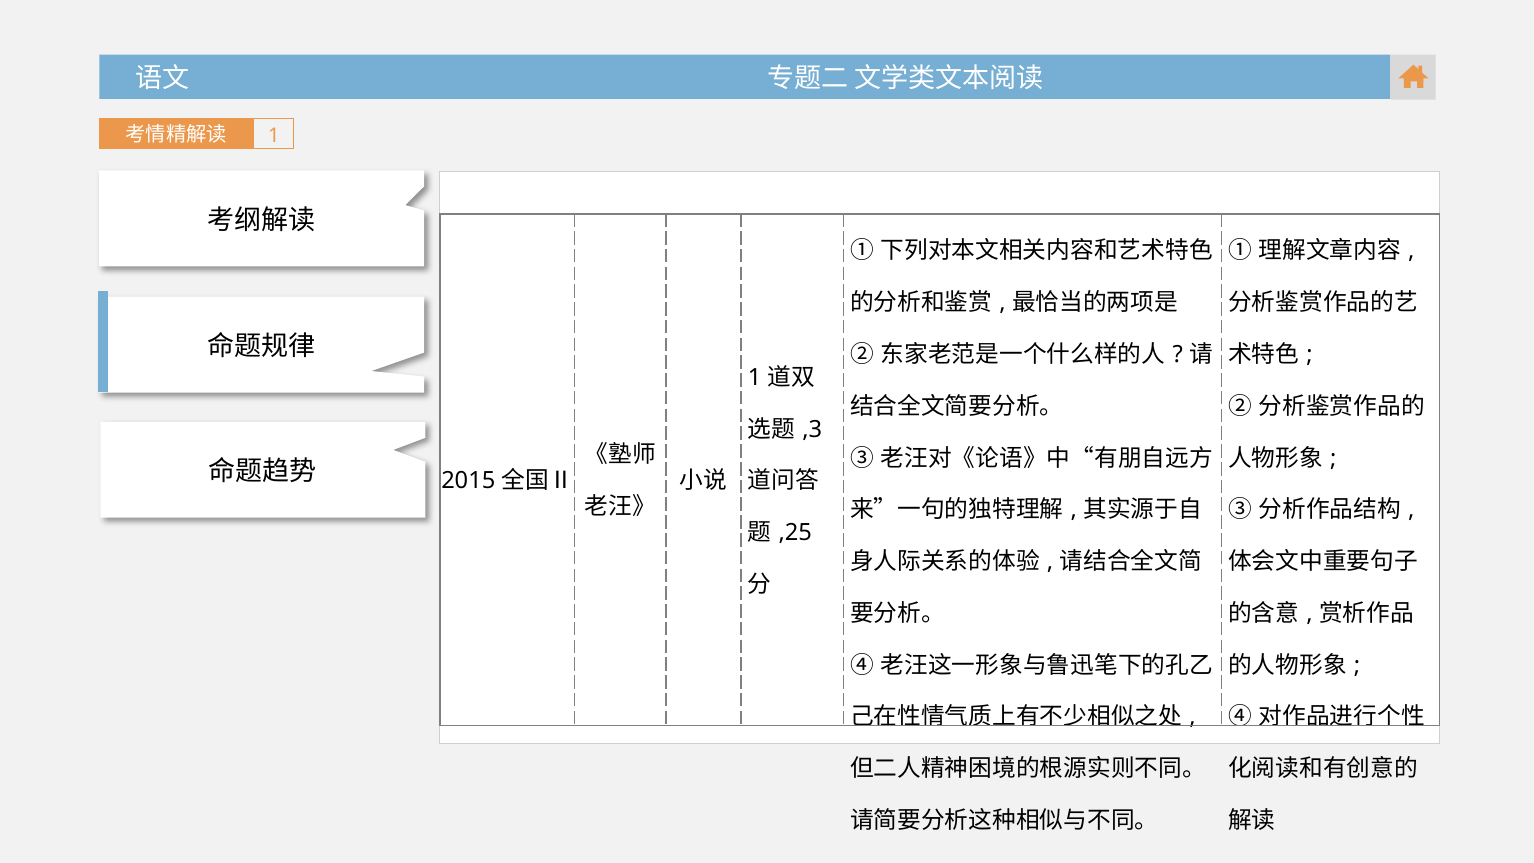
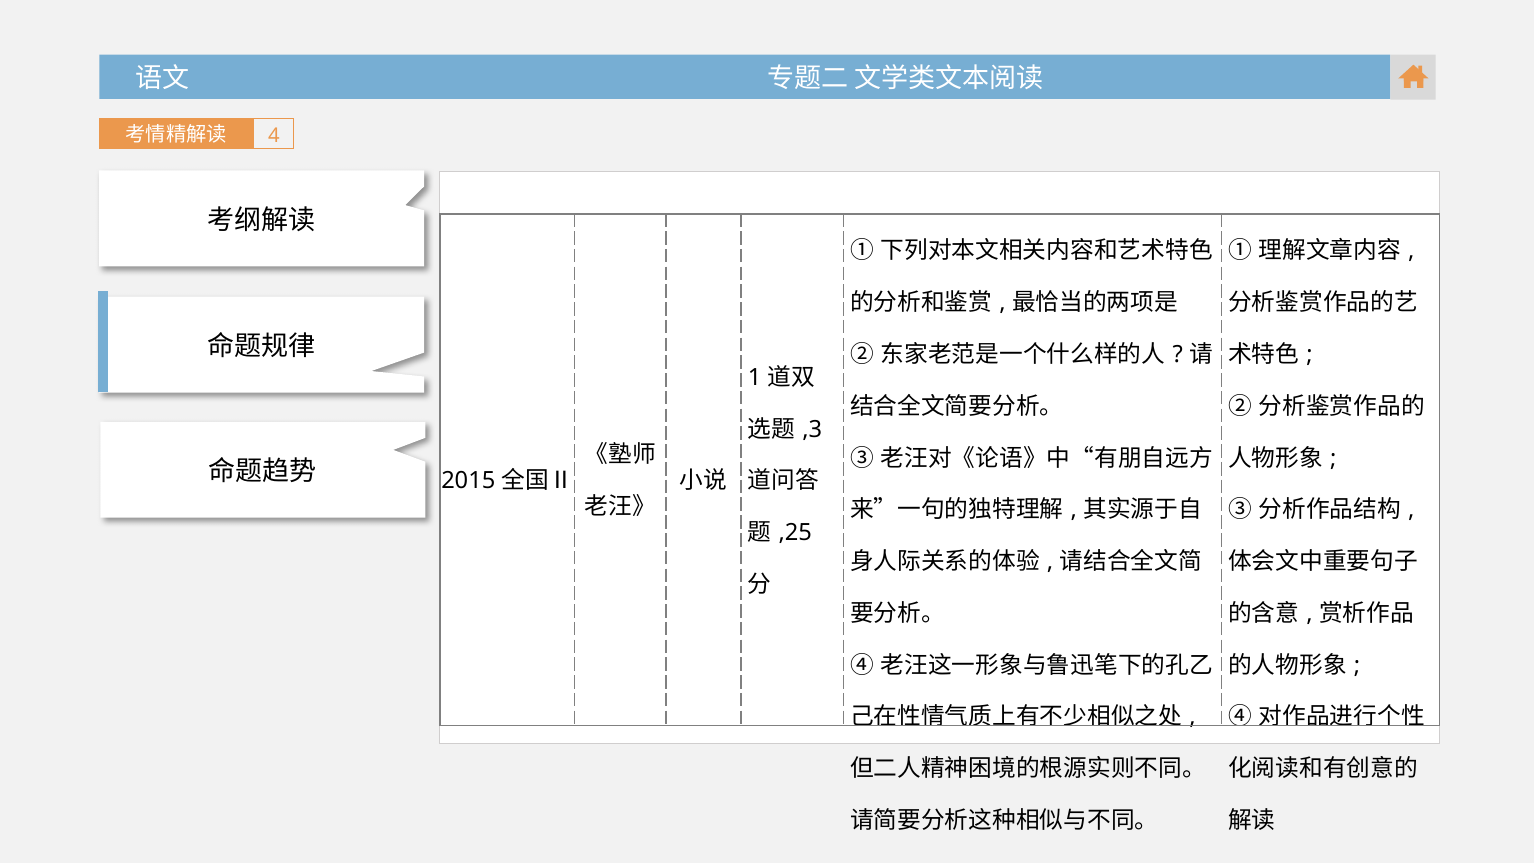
1 at (274, 136): 1 -> 4
